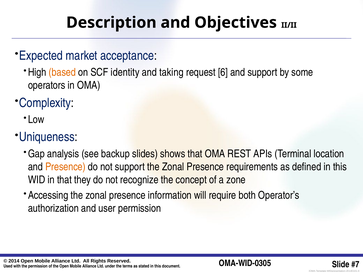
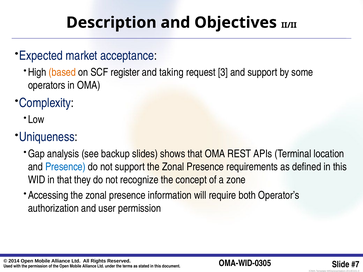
identity: identity -> register
6: 6 -> 3
Presence at (65, 167) colour: orange -> blue
